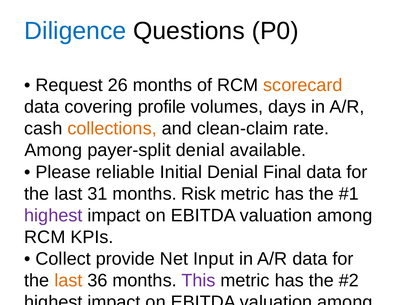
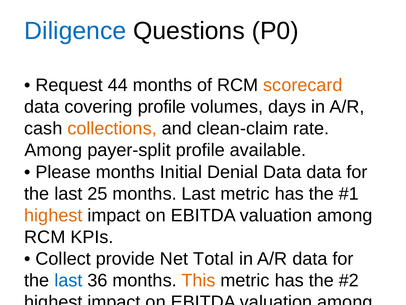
26: 26 -> 44
payer-split denial: denial -> profile
Please reliable: reliable -> months
Denial Final: Final -> Data
31: 31 -> 25
months Risk: Risk -> Last
highest at (53, 215) colour: purple -> orange
Input: Input -> Total
last at (68, 280) colour: orange -> blue
This at (199, 280) colour: purple -> orange
